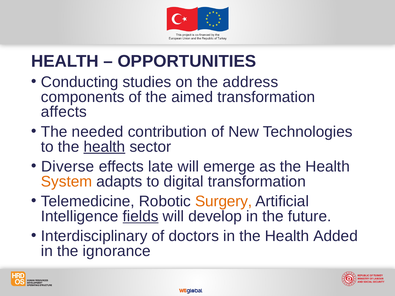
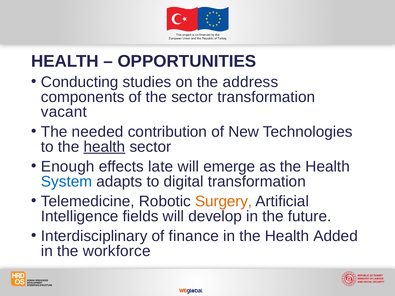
the aimed: aimed -> sector
affects: affects -> vacant
Diverse: Diverse -> Enough
System colour: orange -> blue
fields underline: present -> none
doctors: doctors -> finance
ignorance: ignorance -> workforce
